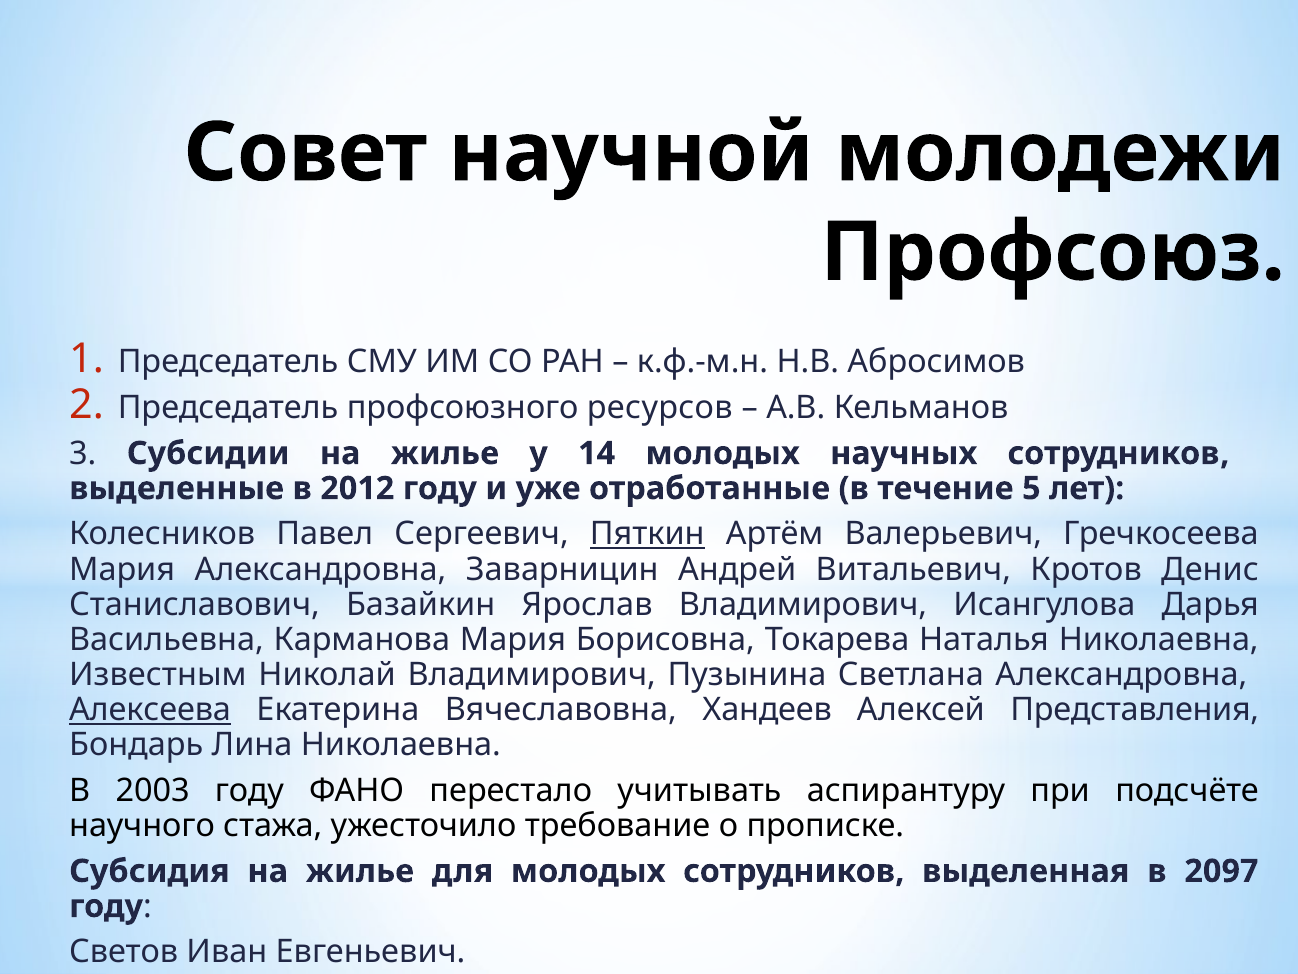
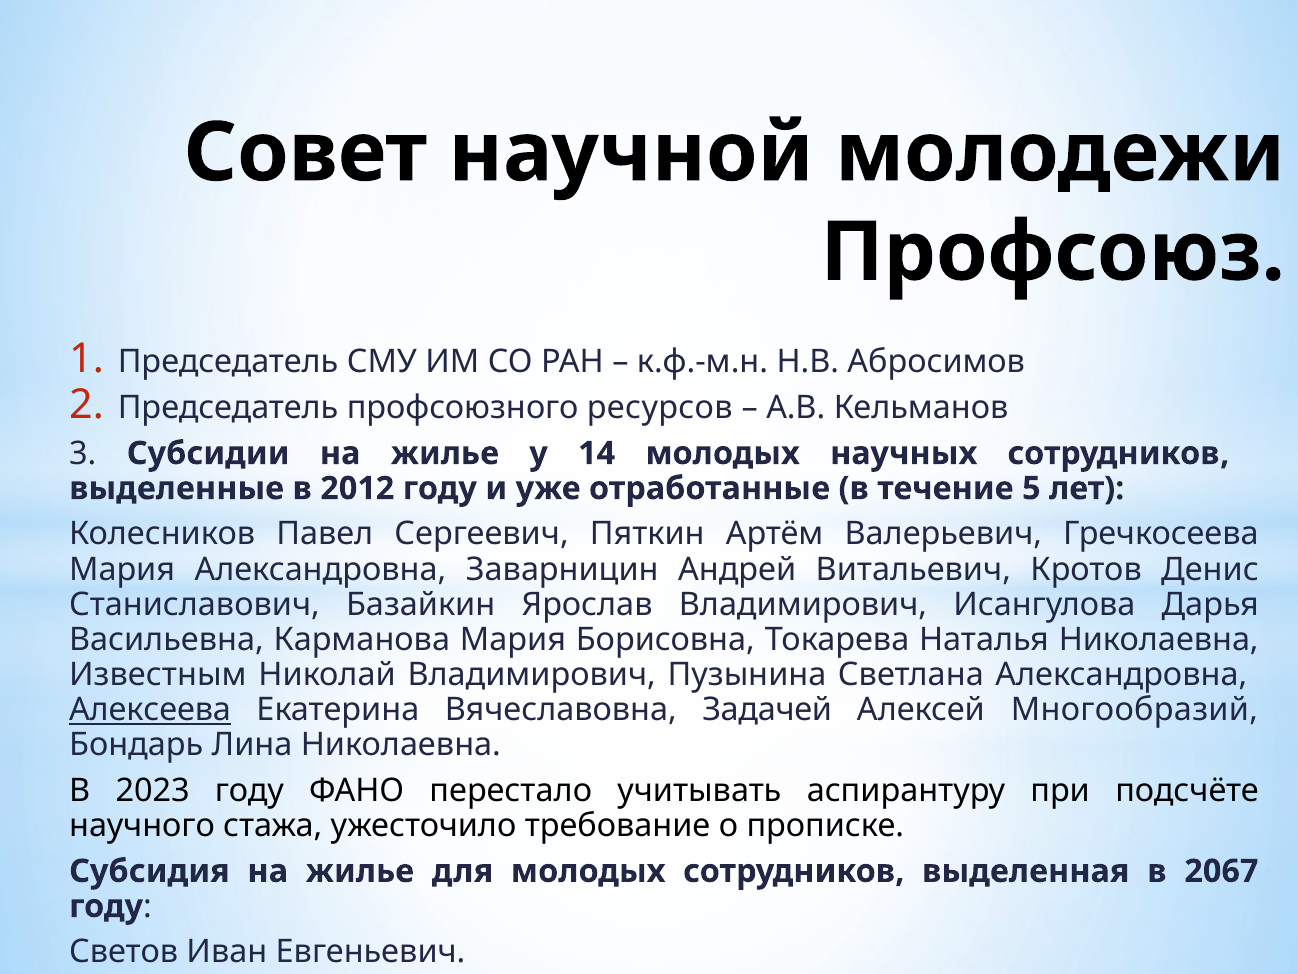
Пяткин underline: present -> none
Хандеев: Хандеев -> Задачей
Представления: Представления -> Многообразий
2003: 2003 -> 2023
2097: 2097 -> 2067
